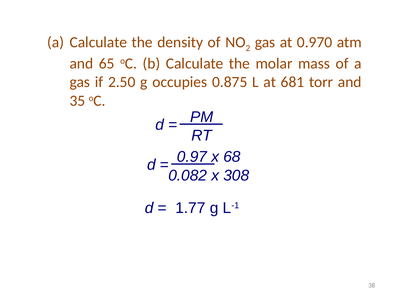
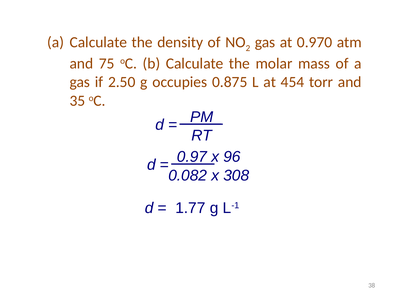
65: 65 -> 75
681: 681 -> 454
68: 68 -> 96
